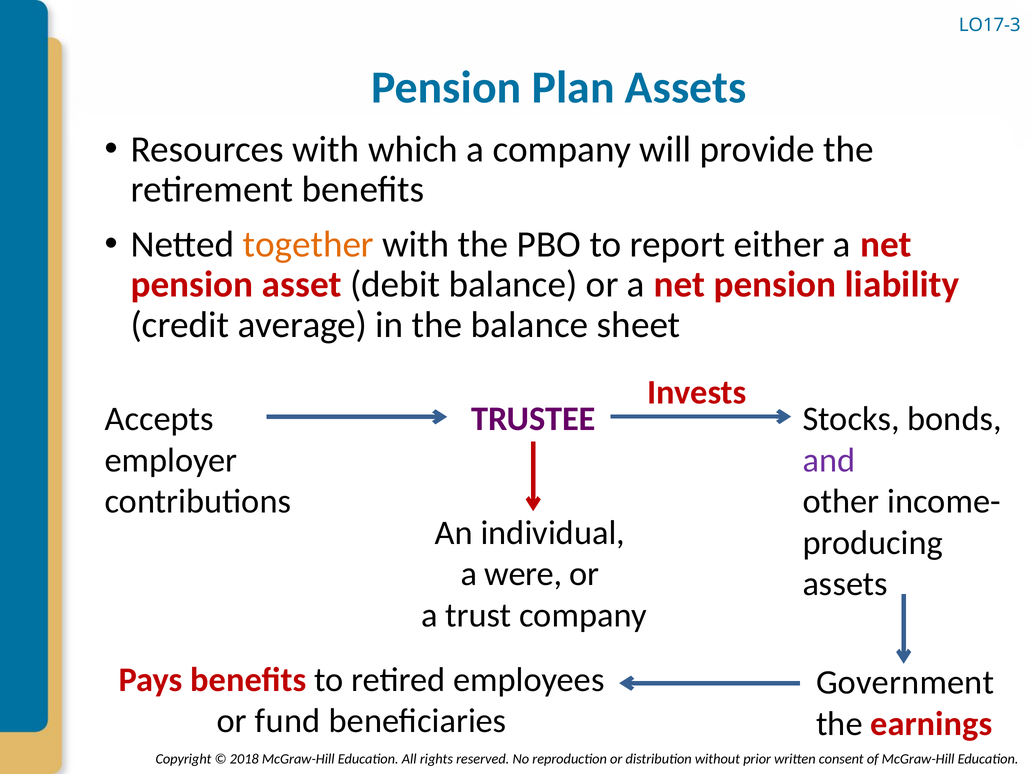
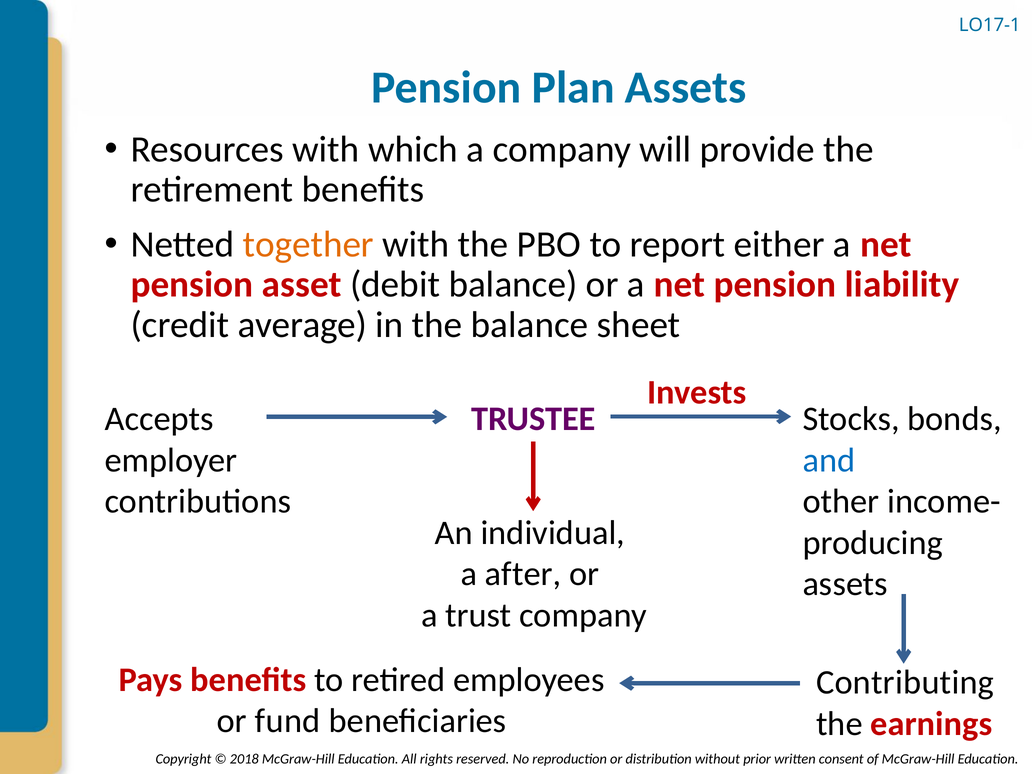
LO17-3: LO17-3 -> LO17-1
and colour: purple -> blue
were: were -> after
Government: Government -> Contributing
